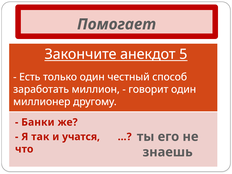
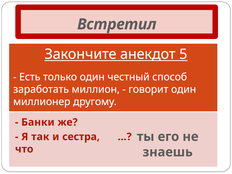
Помогает: Помогает -> Встретил
учатся: учатся -> сестра
